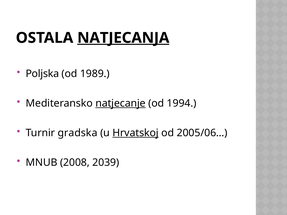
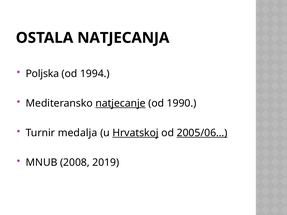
NATJECANJA underline: present -> none
1989: 1989 -> 1994
1994: 1994 -> 1990
gradska: gradska -> medalja
2005/06… underline: none -> present
2039: 2039 -> 2019
